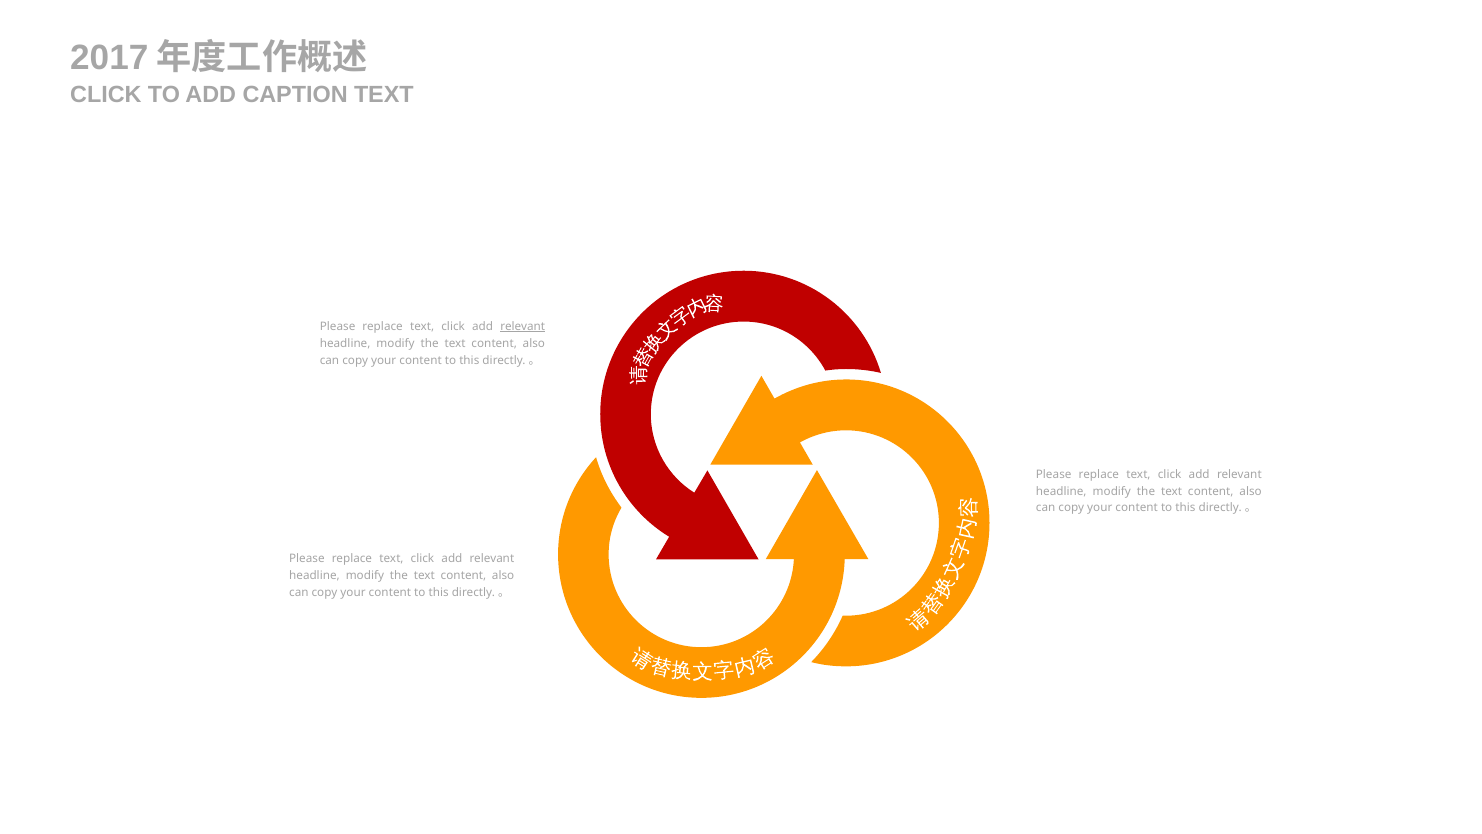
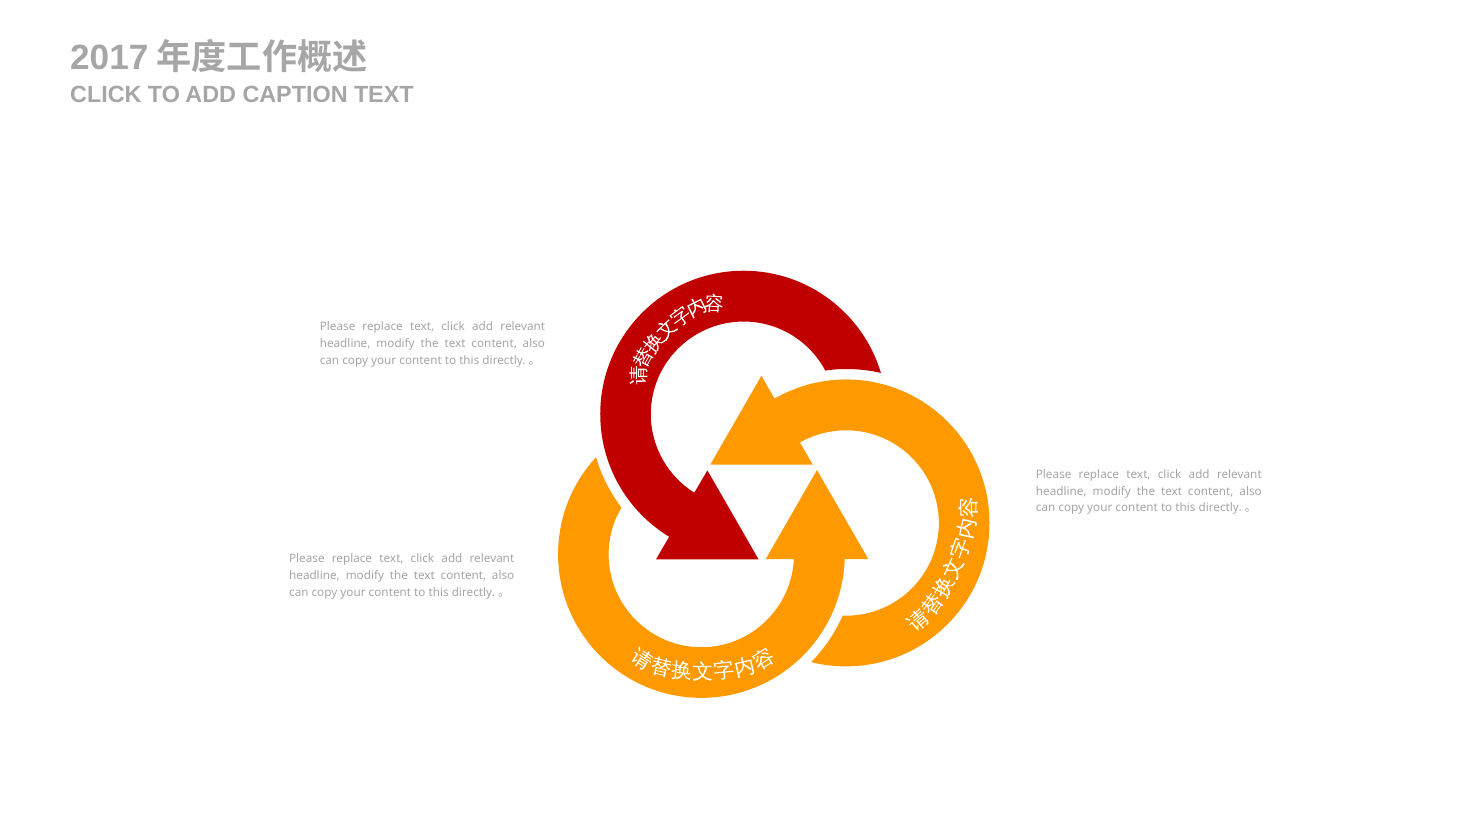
relevant at (523, 327) underline: present -> none
